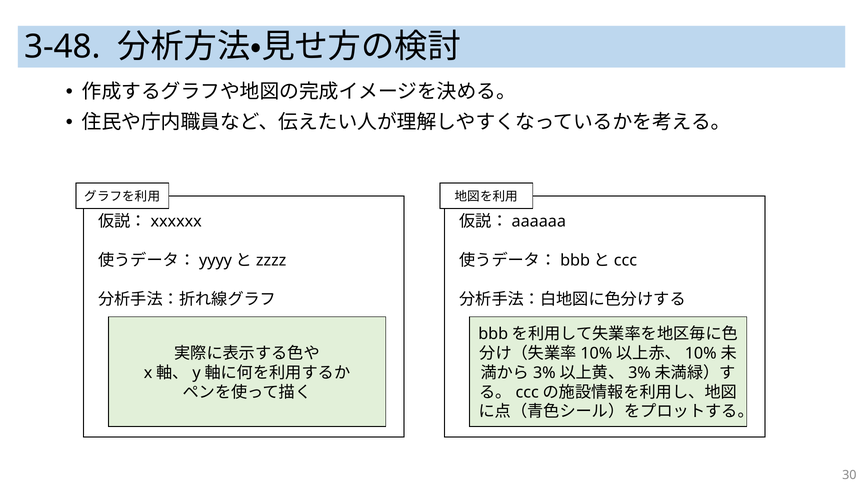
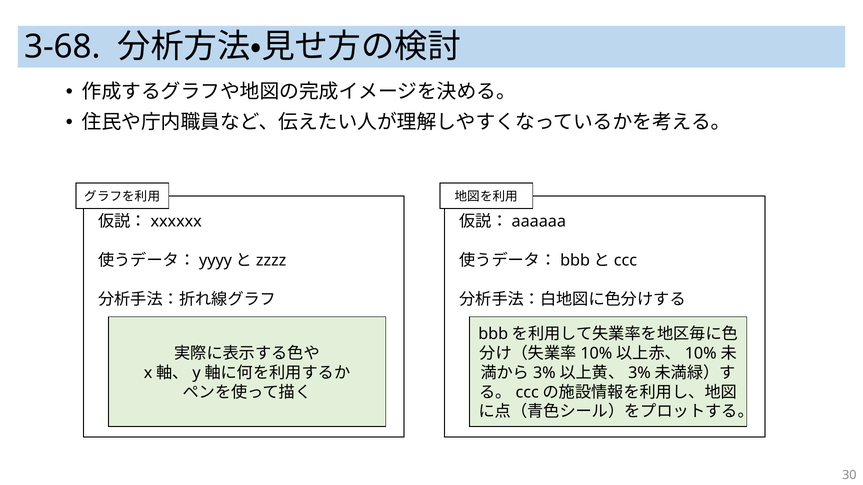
3-48: 3-48 -> 3-68
